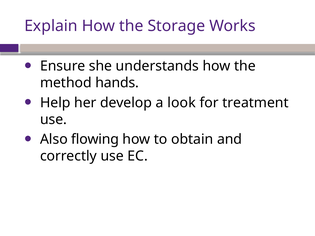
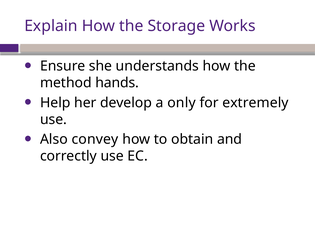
look: look -> only
treatment: treatment -> extremely
flowing: flowing -> convey
